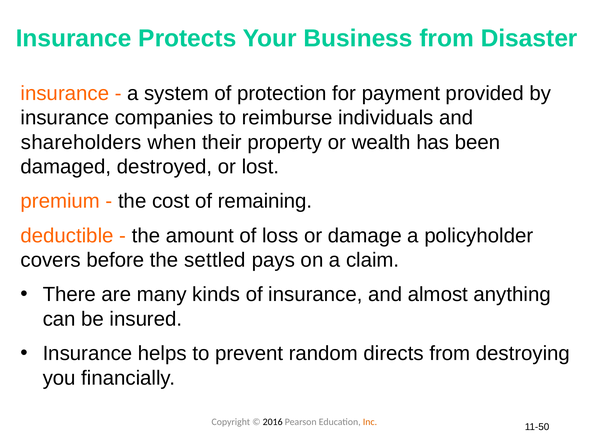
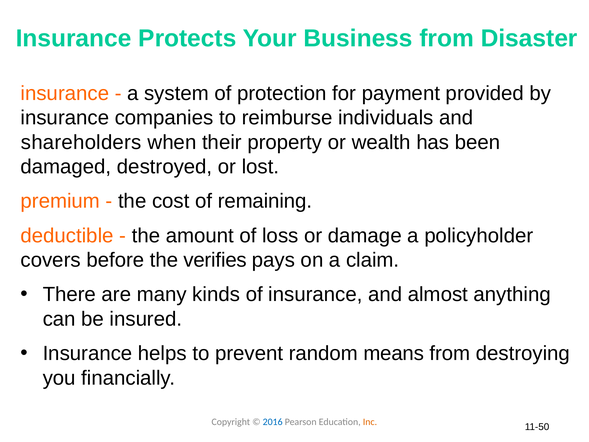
settled: settled -> verifies
directs: directs -> means
2016 colour: black -> blue
